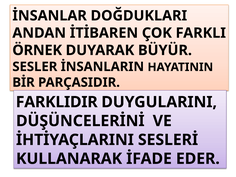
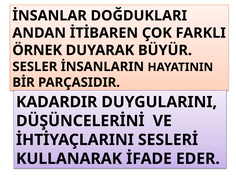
FARKLIDIR: FARKLIDIR -> KADARDIR
